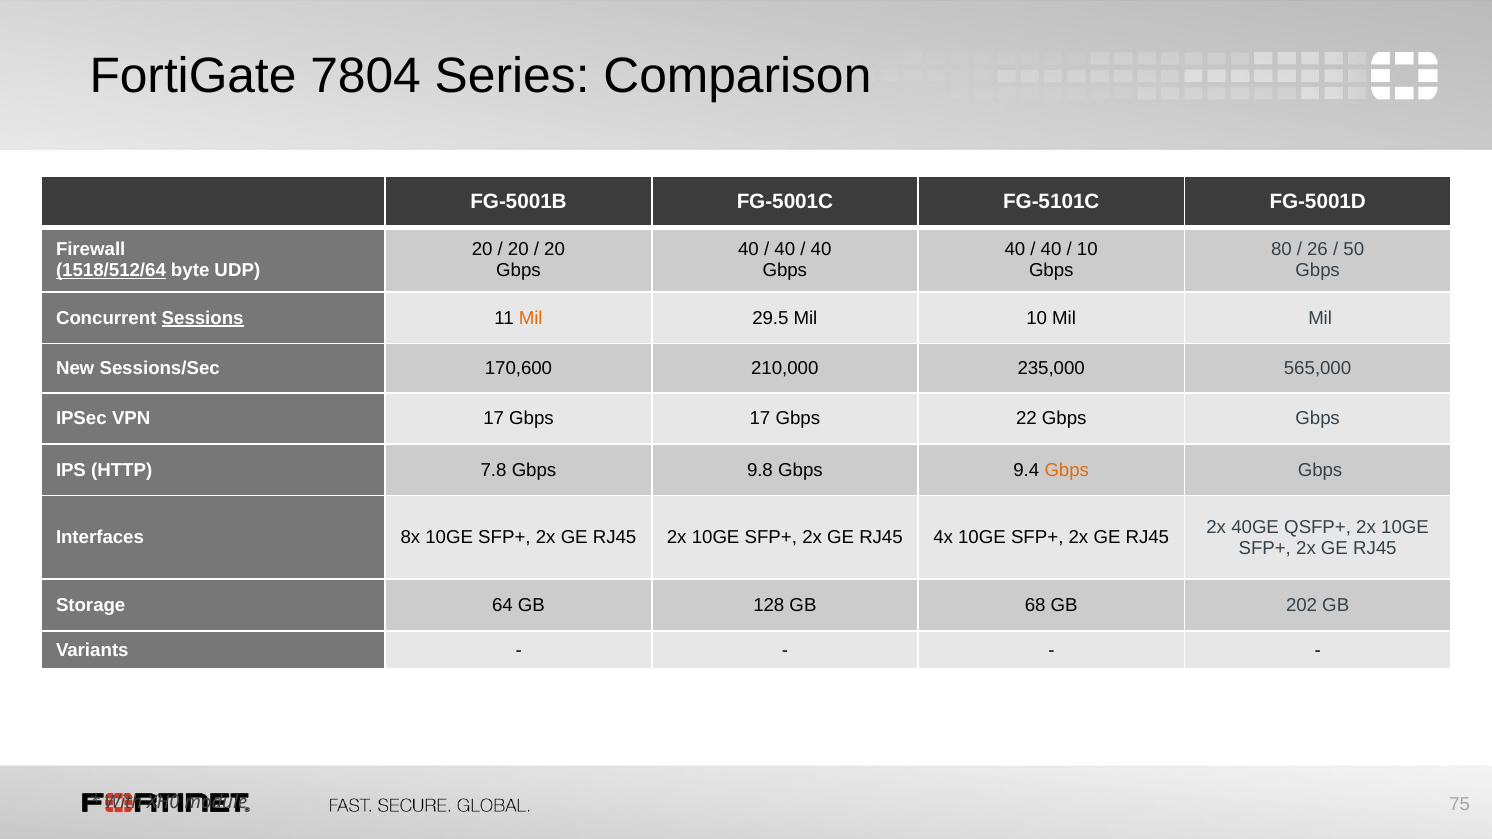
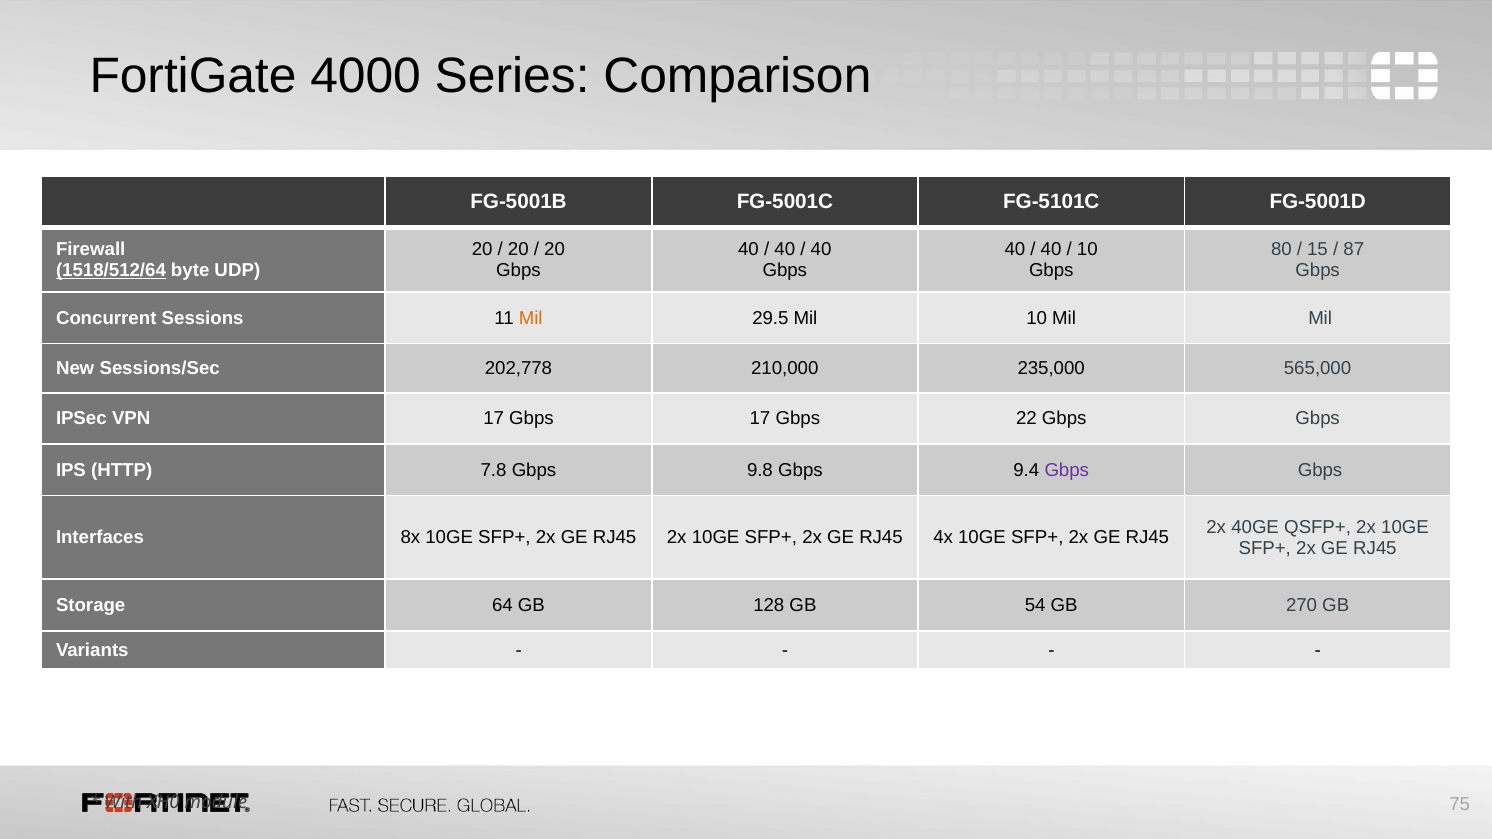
7804: 7804 -> 4000
26: 26 -> 15
50: 50 -> 87
Sessions underline: present -> none
170,600: 170,600 -> 202,778
Gbps at (1067, 470) colour: orange -> purple
68: 68 -> 54
202: 202 -> 270
